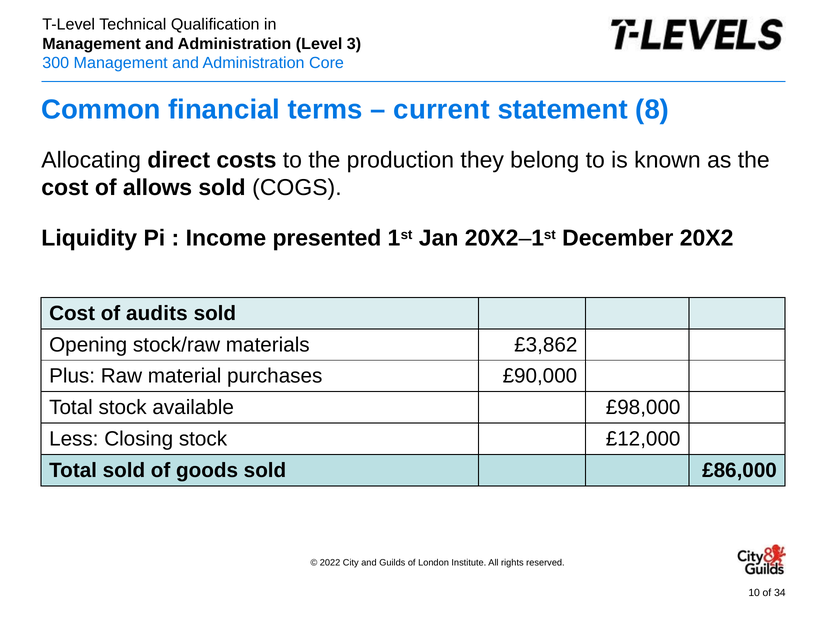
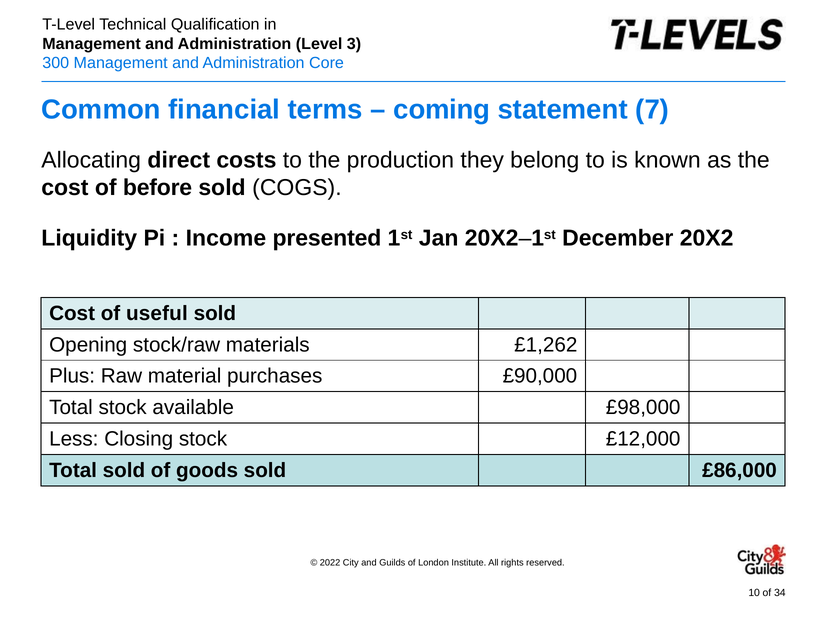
current: current -> coming
8: 8 -> 7
allows: allows -> before
audits: audits -> useful
£3,862: £3,862 -> £1,262
